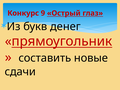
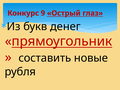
сдачи: сдачи -> рубля
